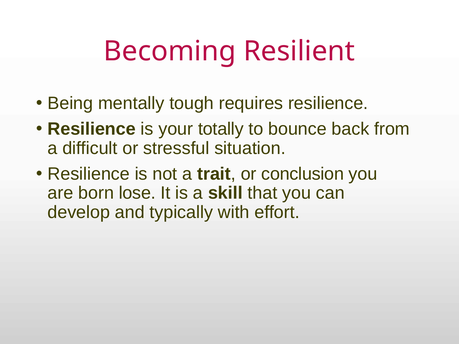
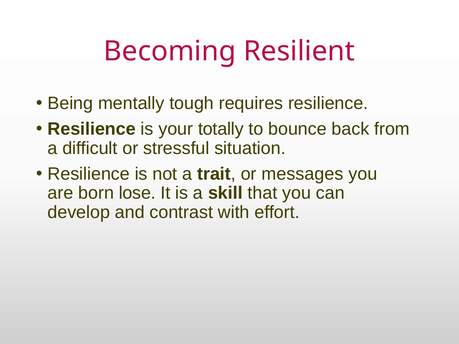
conclusion: conclusion -> messages
typically: typically -> contrast
